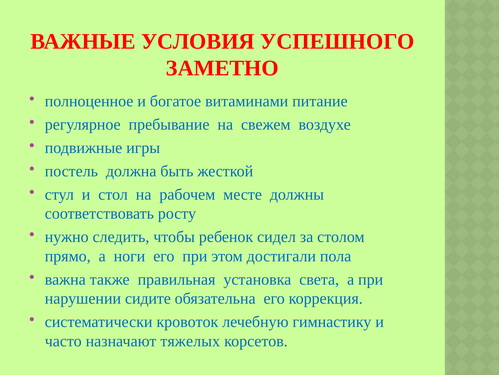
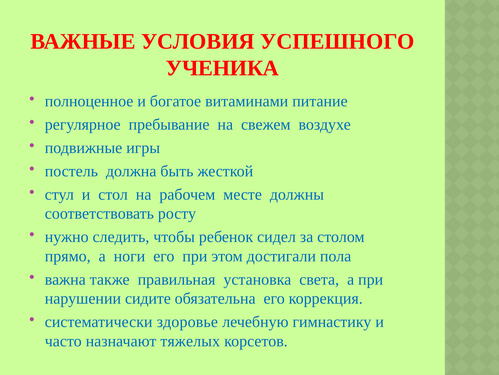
ЗАМЕТНО: ЗАМЕТНО -> УЧЕНИКА
кровоток: кровоток -> здоровье
